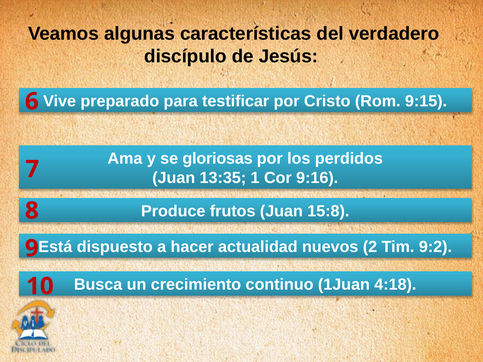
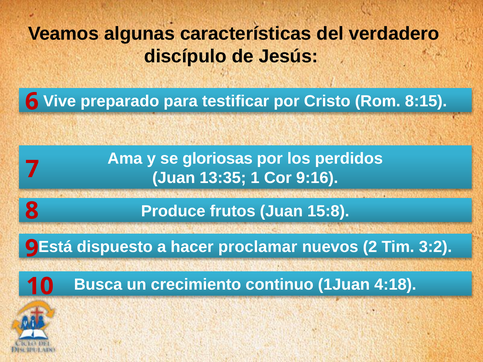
9:15: 9:15 -> 8:15
actualidad: actualidad -> proclamar
9:2: 9:2 -> 3:2
